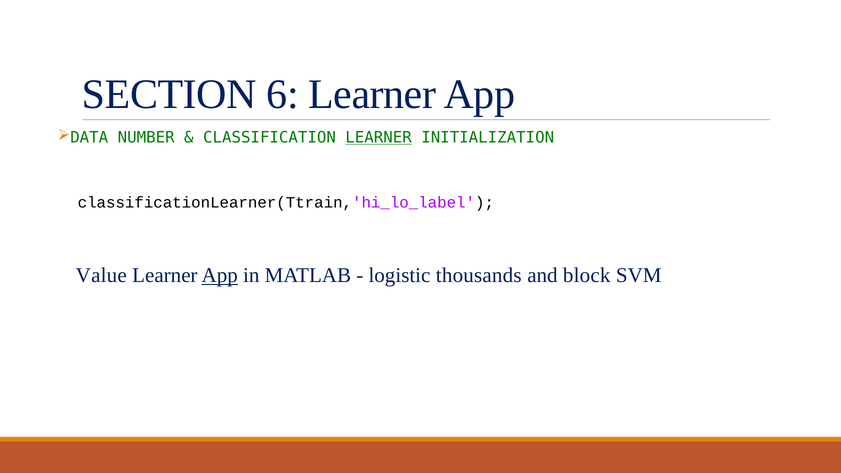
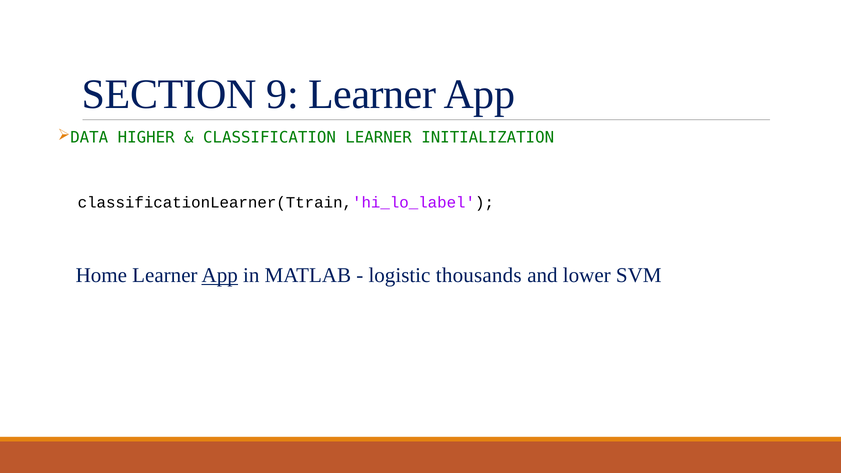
6: 6 -> 9
NUMBER: NUMBER -> HIGHER
LEARNER at (379, 138) underline: present -> none
Value: Value -> Home
block: block -> lower
